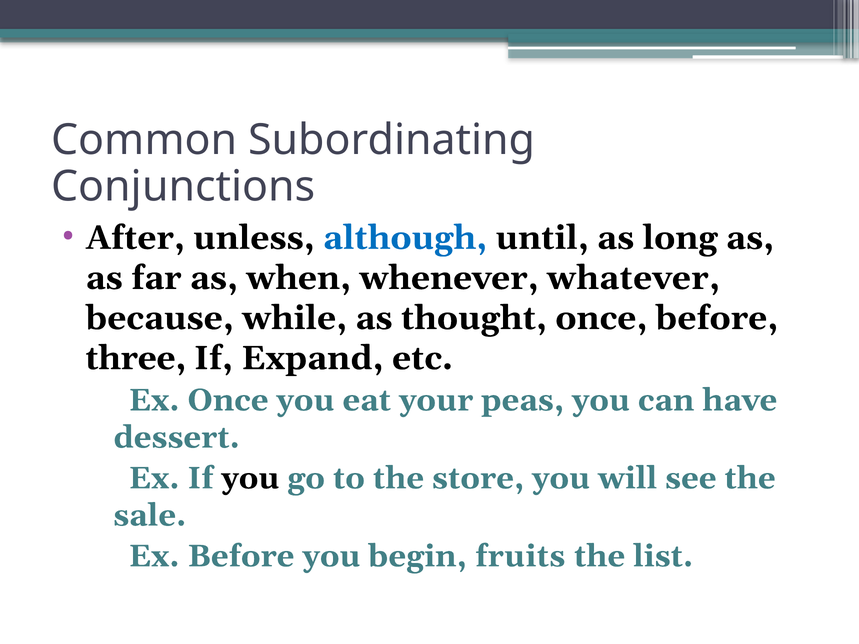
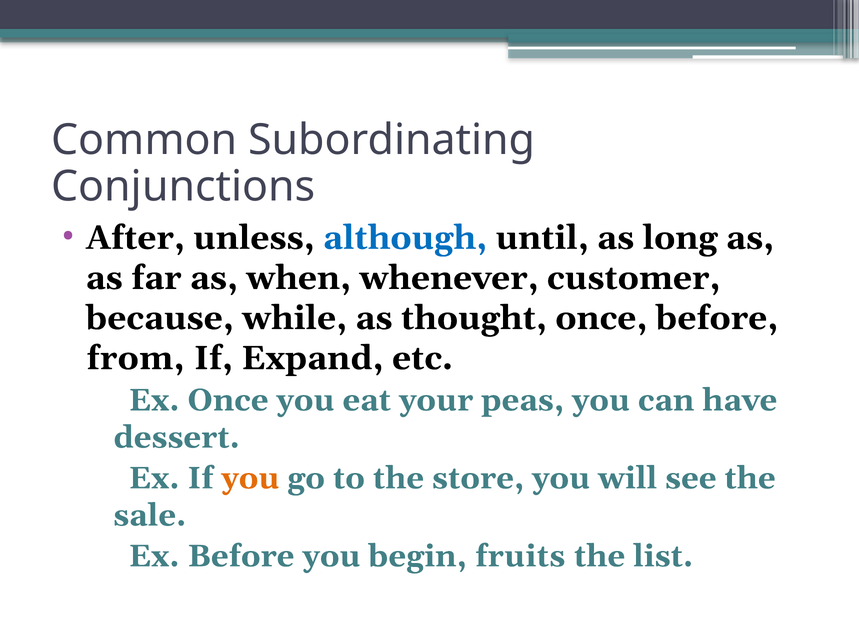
whatever: whatever -> customer
three: three -> from
you at (250, 478) colour: black -> orange
